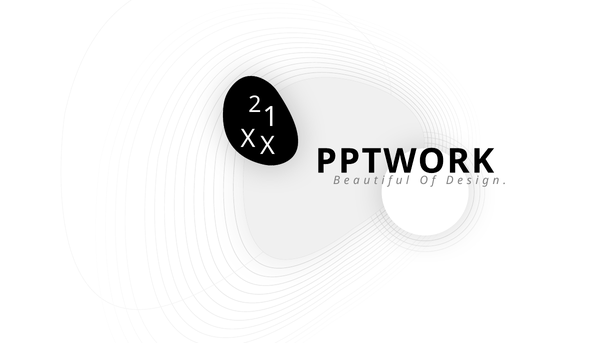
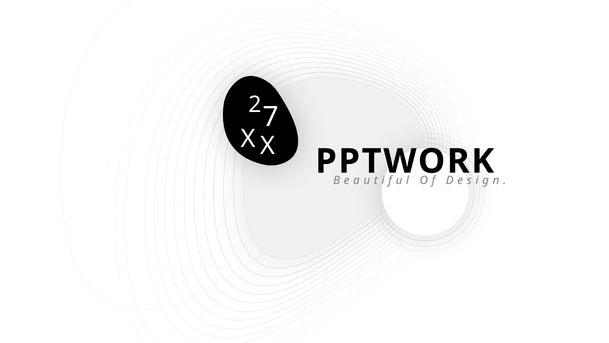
1: 1 -> 7
